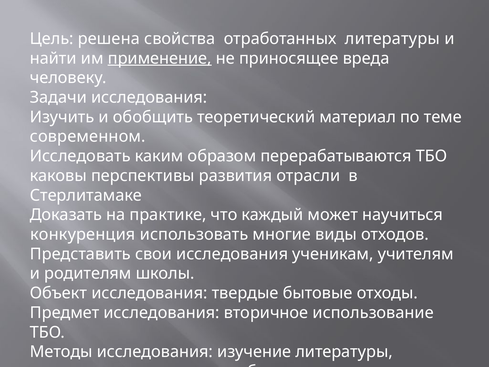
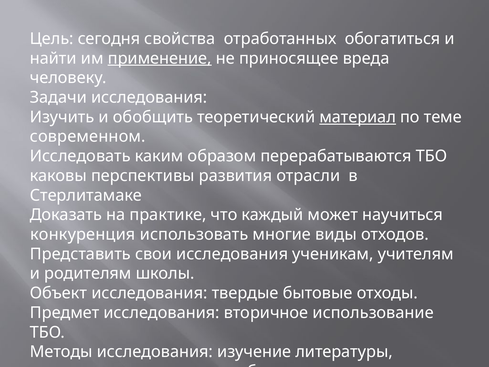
решена: решена -> сегодня
отработанных литературы: литературы -> обогатиться
материал underline: none -> present
